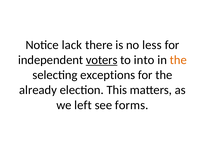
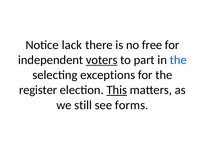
less: less -> free
into: into -> part
the at (178, 60) colour: orange -> blue
already: already -> register
This underline: none -> present
left: left -> still
